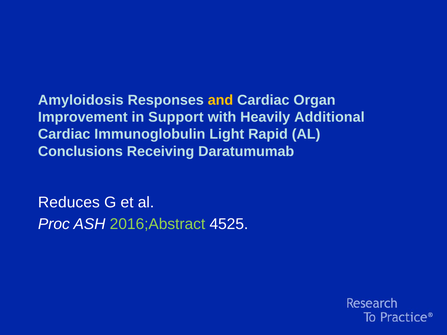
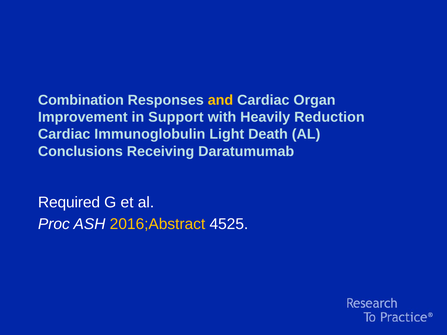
Amyloidosis: Amyloidosis -> Combination
Additional: Additional -> Reduction
Rapid: Rapid -> Death
Reduces: Reduces -> Required
2016;Abstract colour: light green -> yellow
